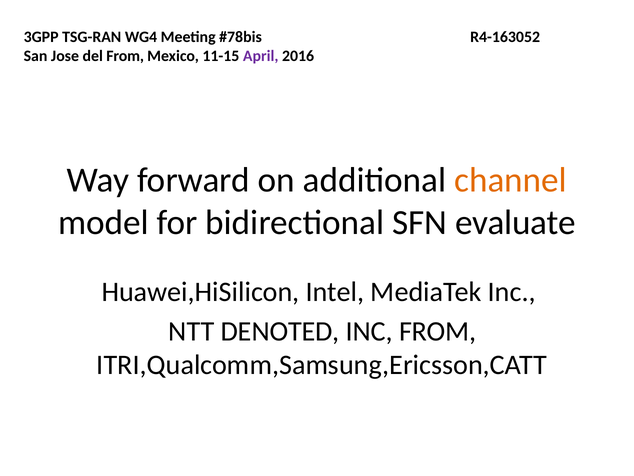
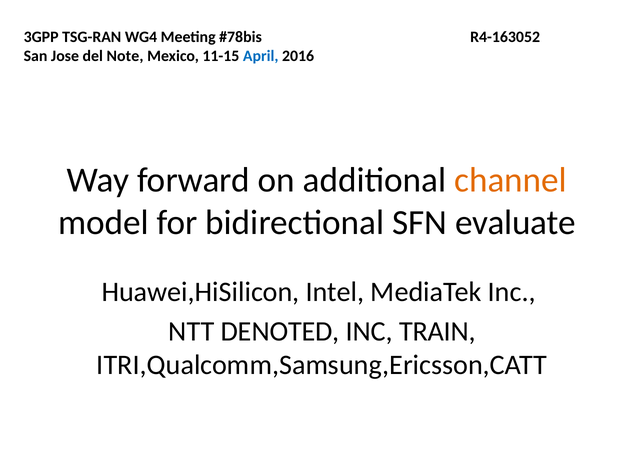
del From: From -> Note
April colour: purple -> blue
INC FROM: FROM -> TRAIN
